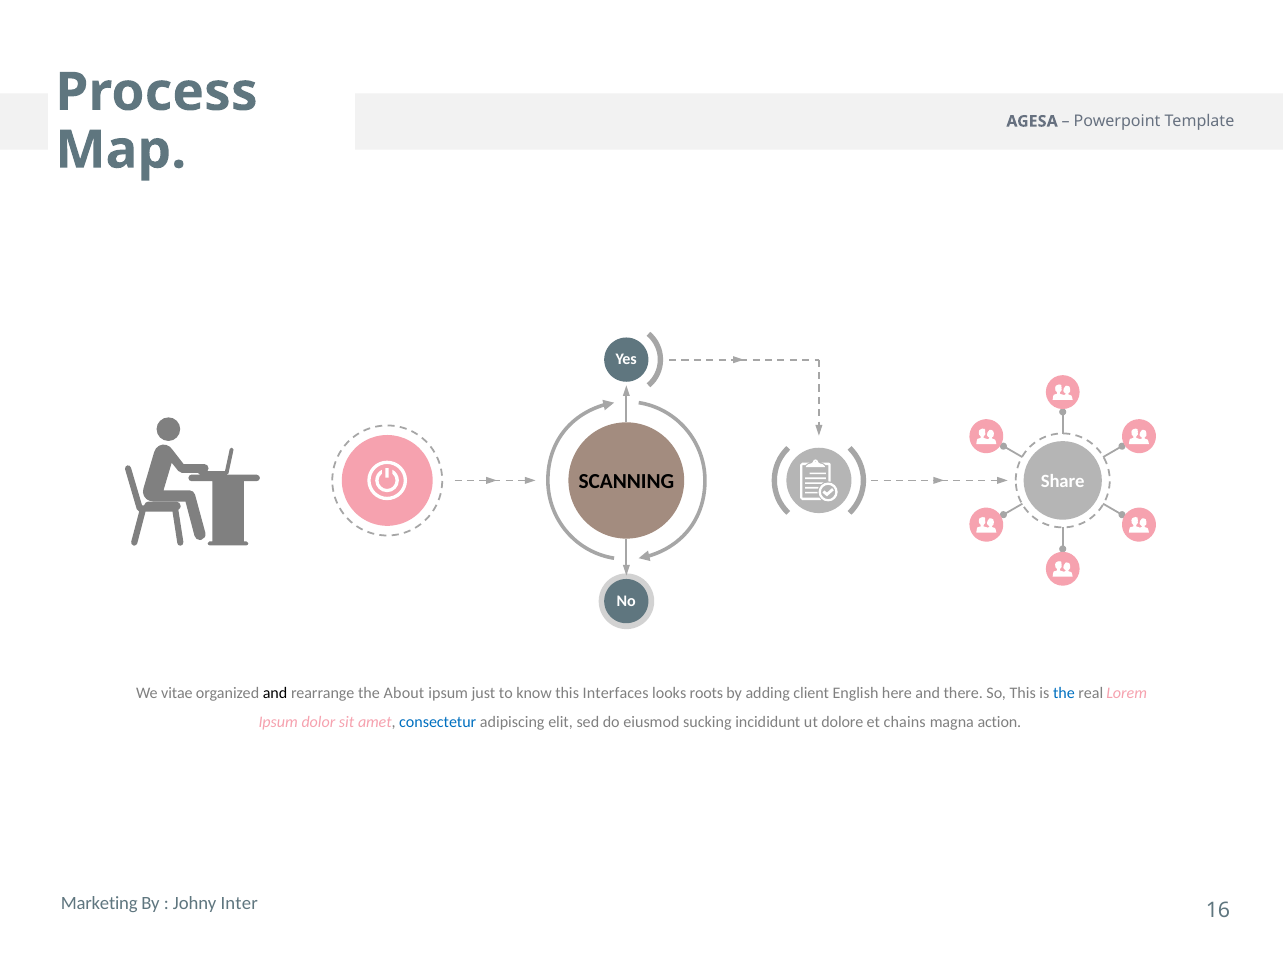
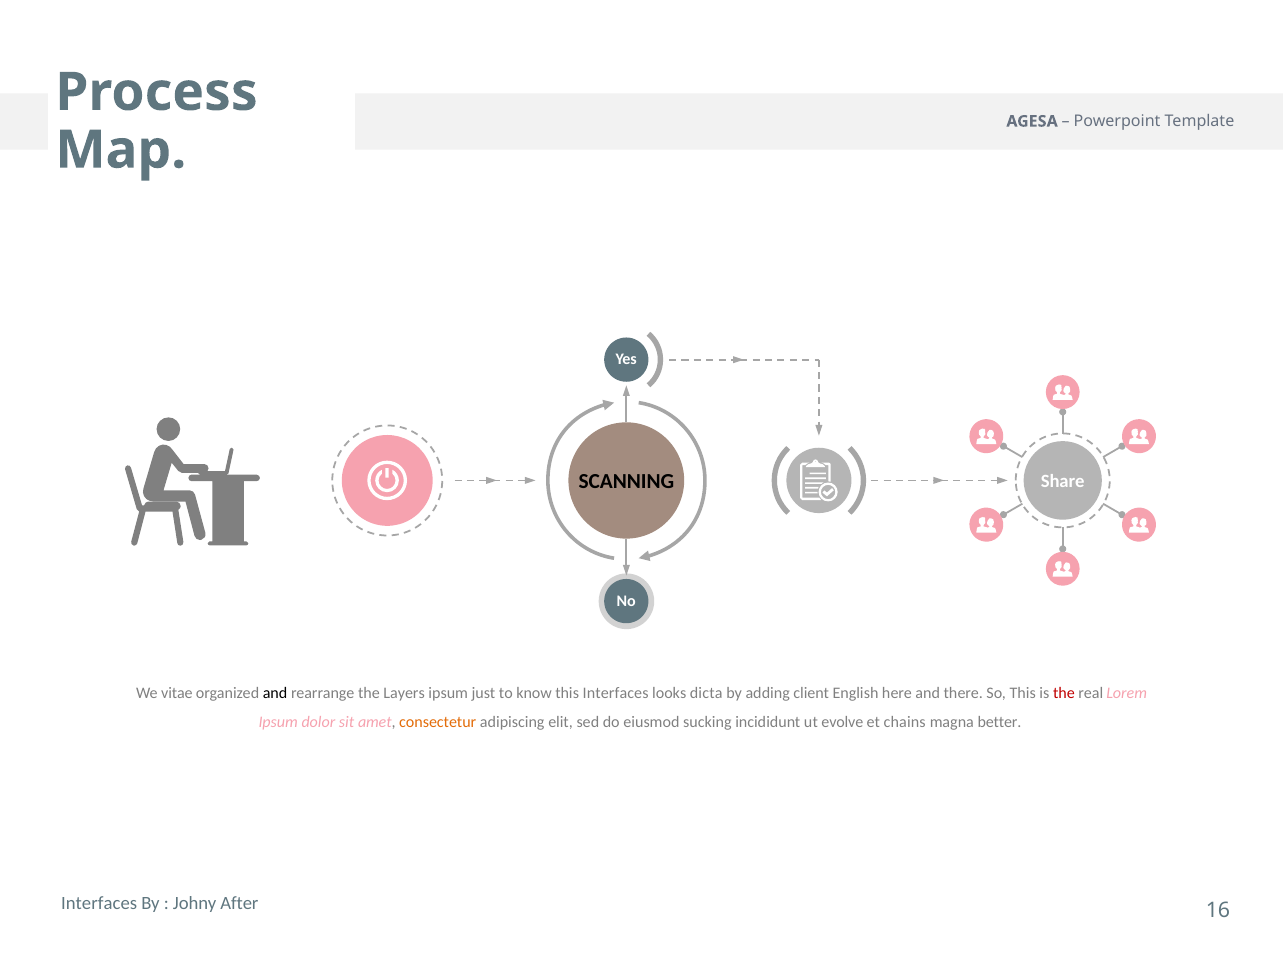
About: About -> Layers
roots: roots -> dicta
the at (1064, 693) colour: blue -> red
consectetur colour: blue -> orange
dolore: dolore -> evolve
action: action -> better
Marketing at (99, 903): Marketing -> Interfaces
Inter: Inter -> After
